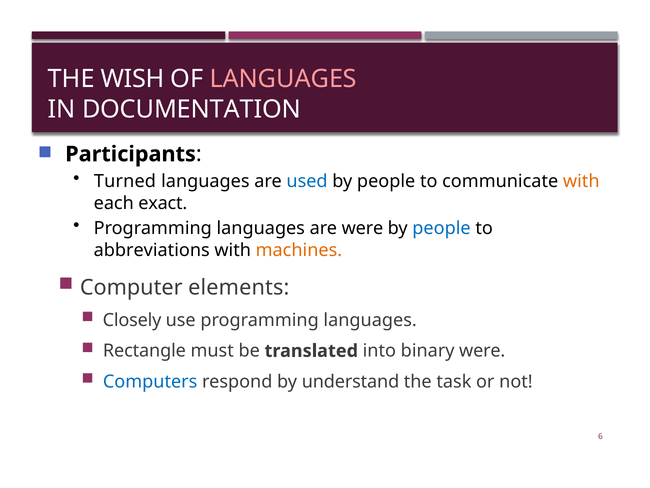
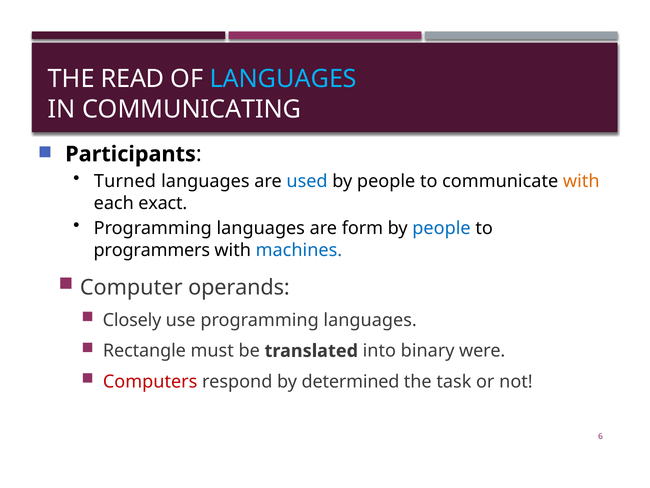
WISH: WISH -> READ
LANGUAGES at (283, 79) colour: pink -> light blue
DOCUMENTATION: DOCUMENTATION -> COMMUNICATING
are were: were -> form
abbreviations: abbreviations -> programmers
machines colour: orange -> blue
elements: elements -> operands
Computers colour: blue -> red
understand: understand -> determined
